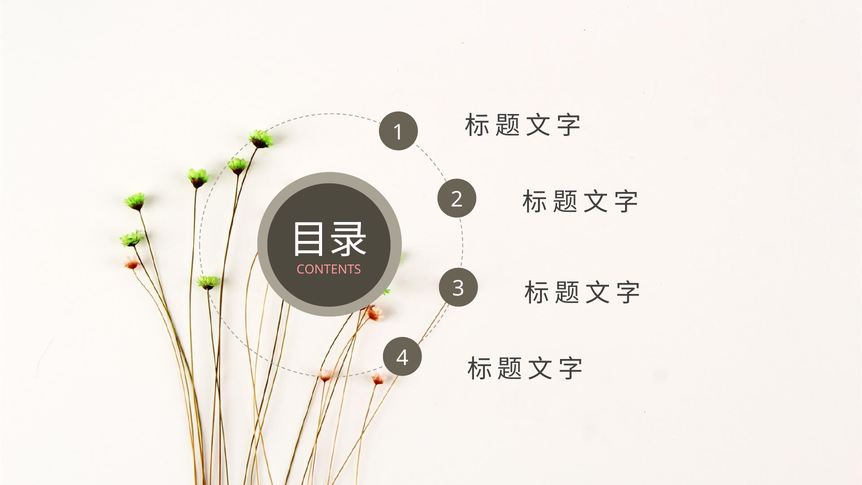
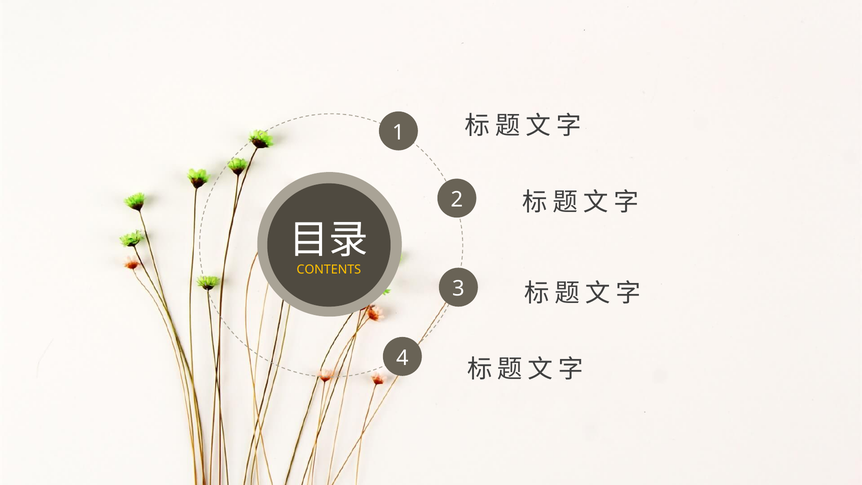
CONTENTS colour: pink -> yellow
